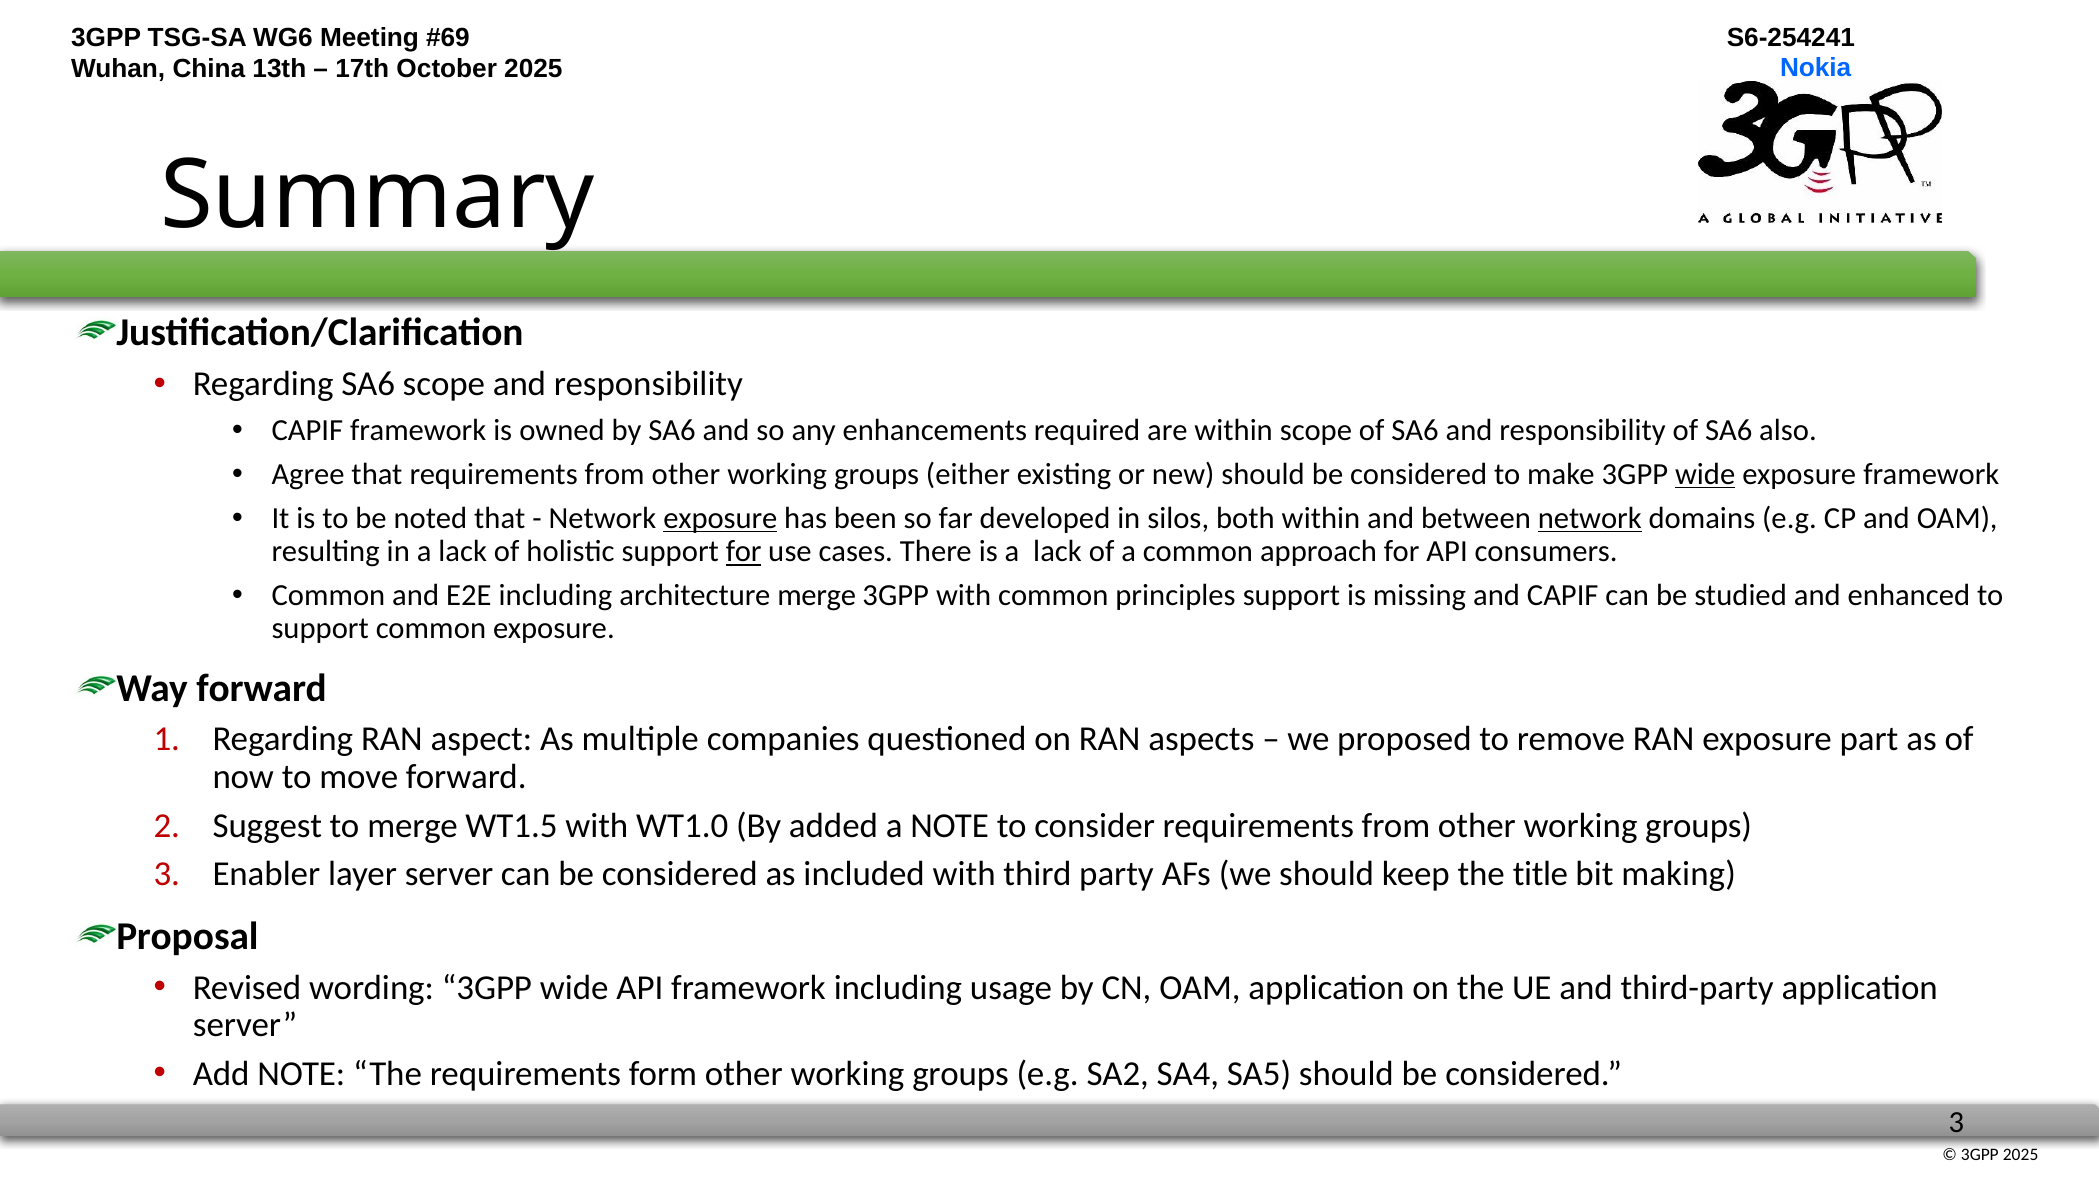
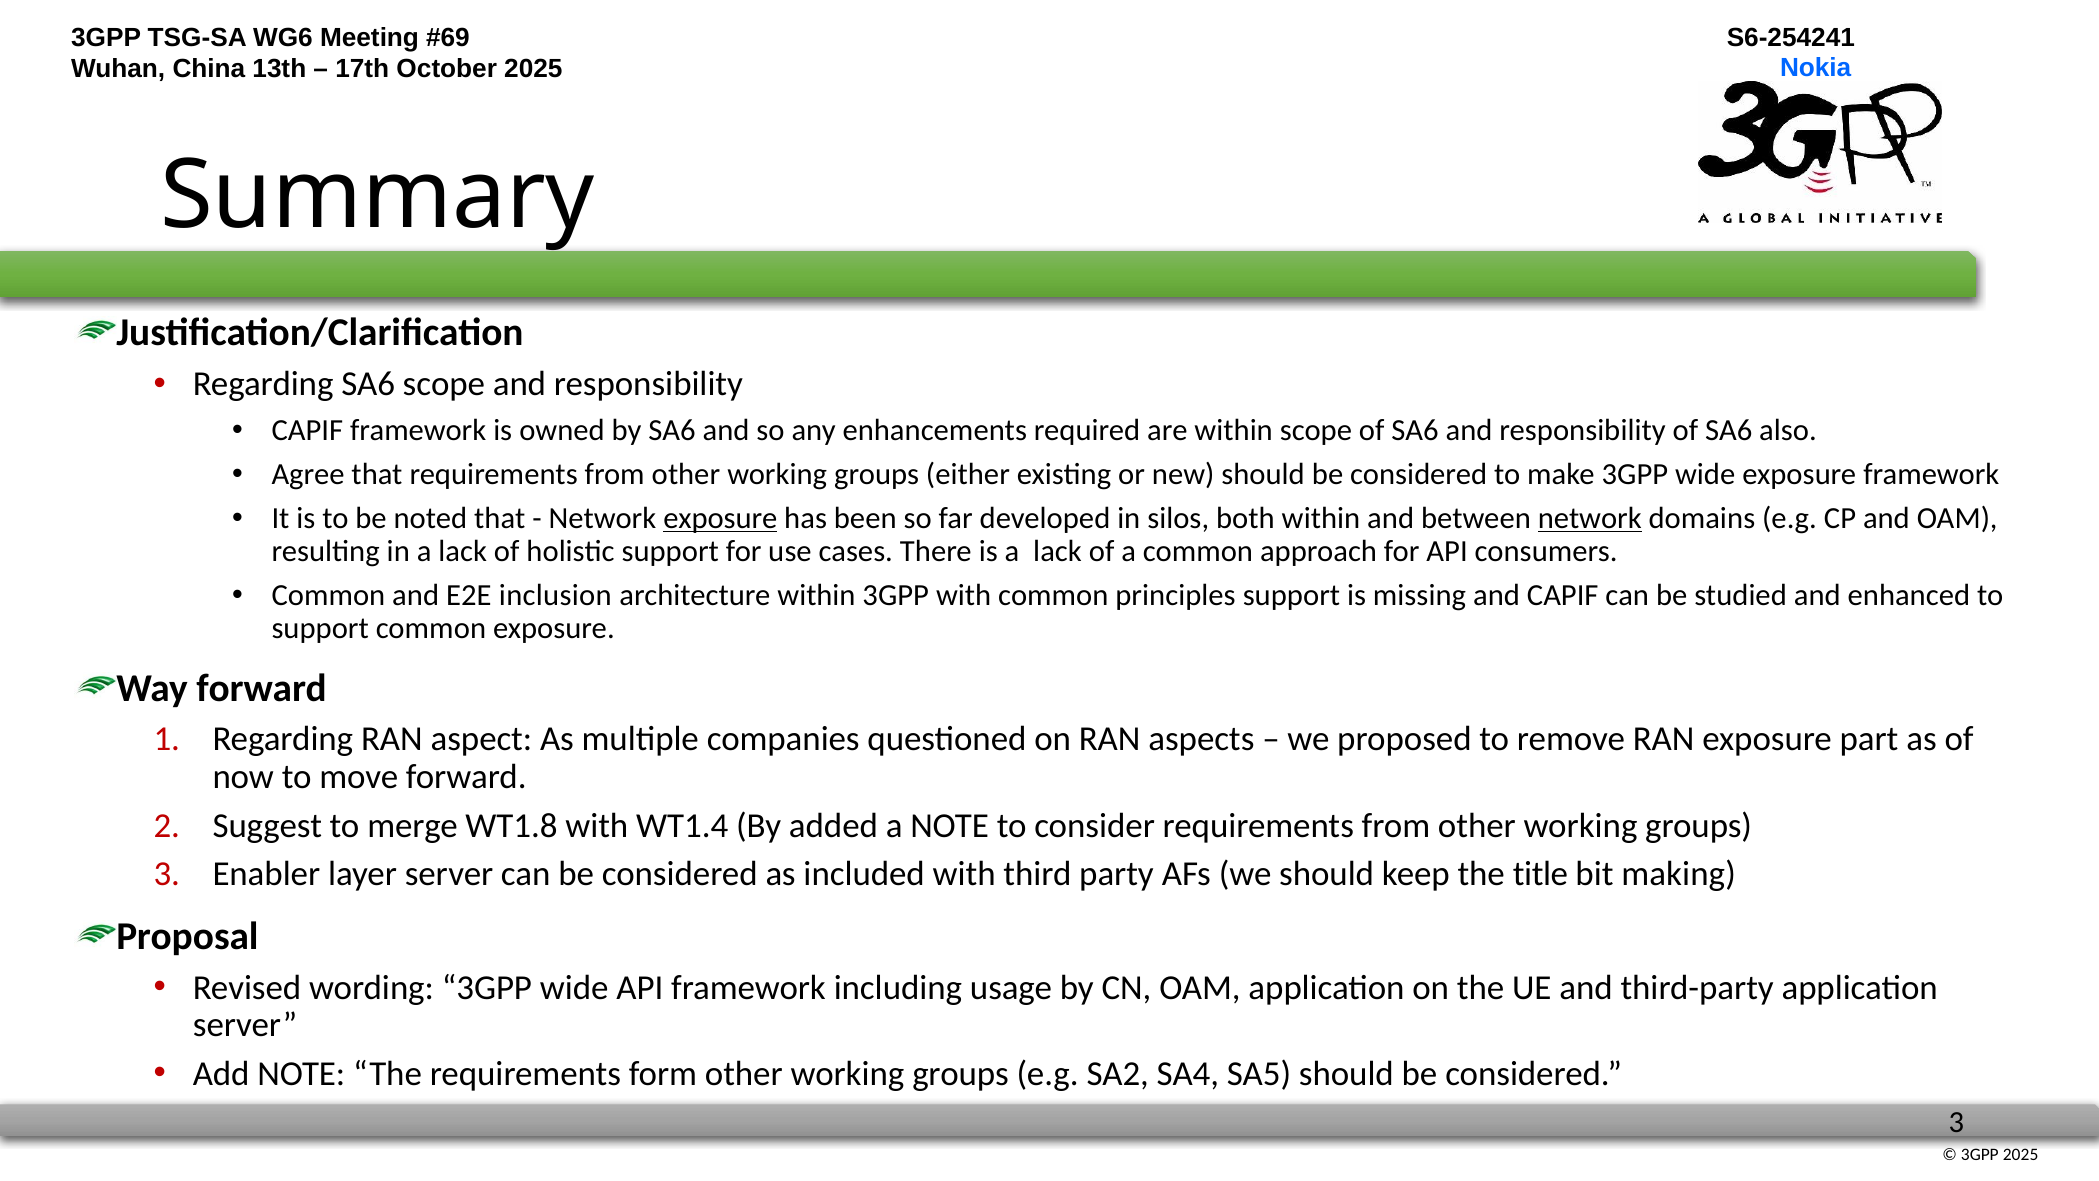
wide at (1705, 474) underline: present -> none
for at (744, 551) underline: present -> none
E2E including: including -> inclusion
architecture merge: merge -> within
WT1.5: WT1.5 -> WT1.8
WT1.0: WT1.0 -> WT1.4
